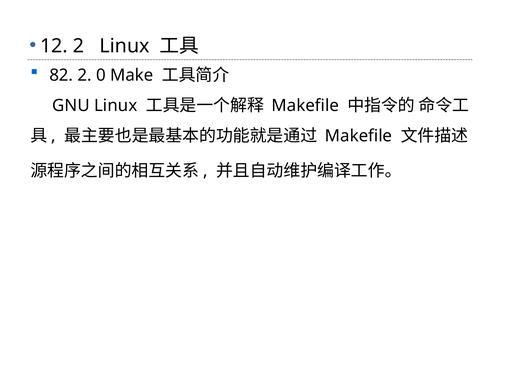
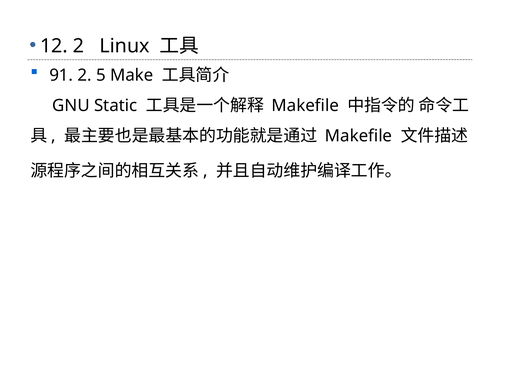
82: 82 -> 91
0: 0 -> 5
GNU Linux: Linux -> Static
